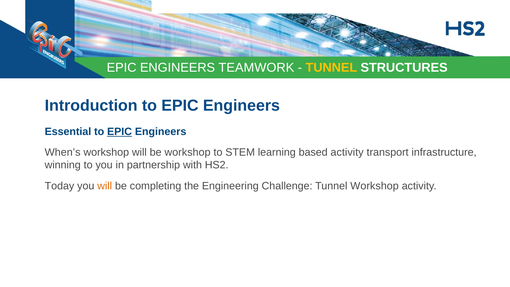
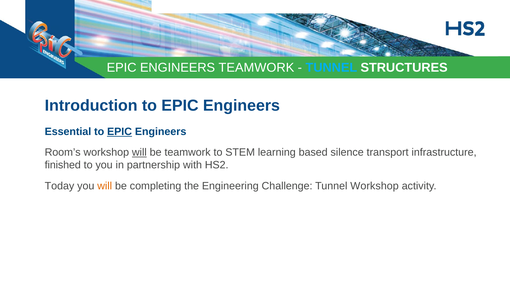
TUNNEL at (331, 68) colour: yellow -> light blue
When’s: When’s -> Room’s
will at (139, 152) underline: none -> present
be workshop: workshop -> teamwork
based activity: activity -> silence
winning: winning -> finished
